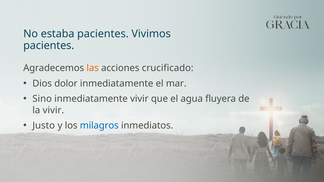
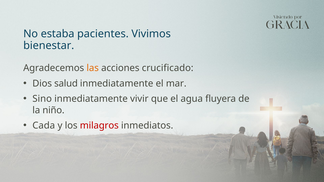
pacientes at (49, 46): pacientes -> bienestar
dolor: dolor -> salud
la vivir: vivir -> niño
Justo: Justo -> Cada
milagros colour: blue -> red
